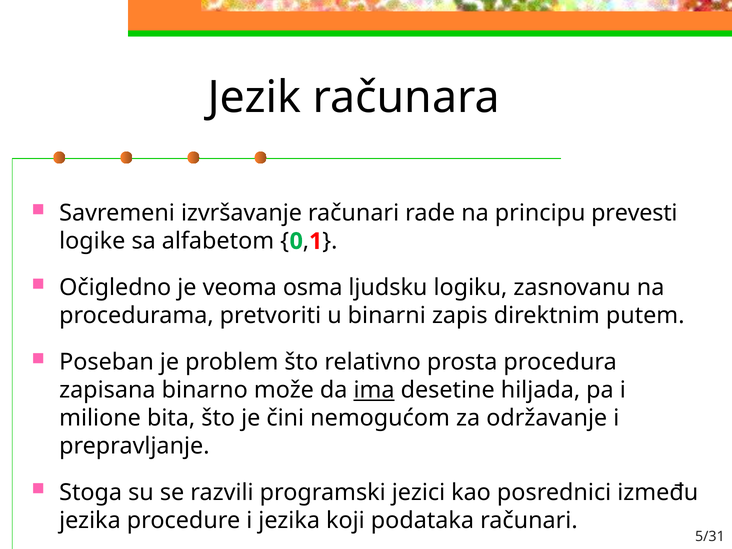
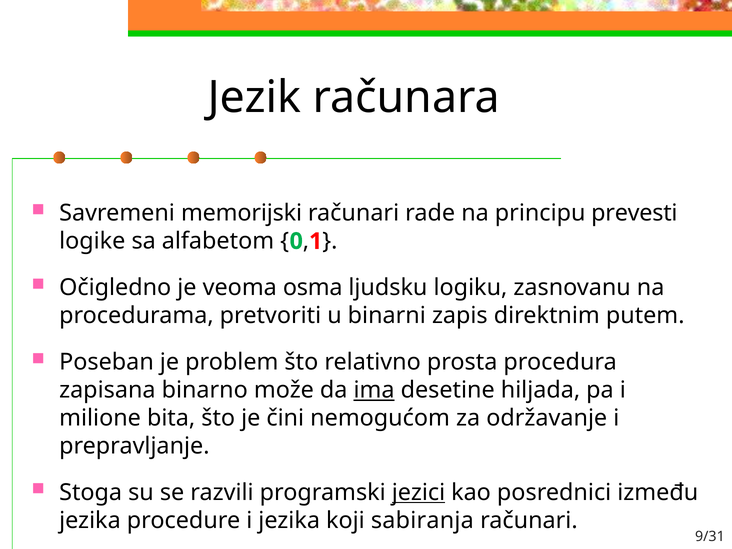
izvršavanje: izvršavanje -> memorijski
jezici underline: none -> present
podataka: podataka -> sabiranja
5/31: 5/31 -> 9/31
